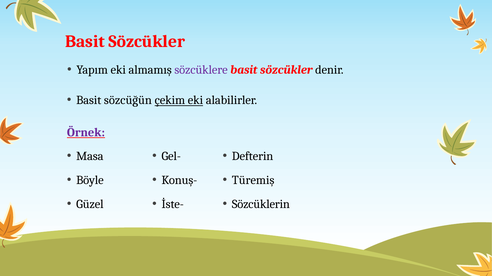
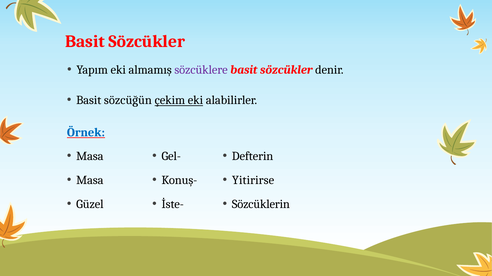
Örnek colour: purple -> blue
Böyle at (90, 181): Böyle -> Masa
Türemiş: Türemiş -> Yitirirse
